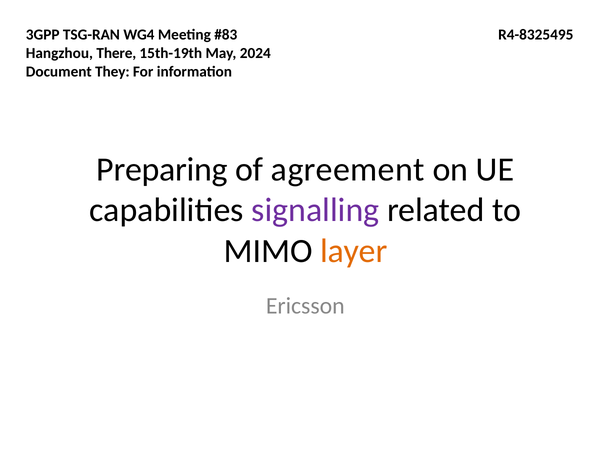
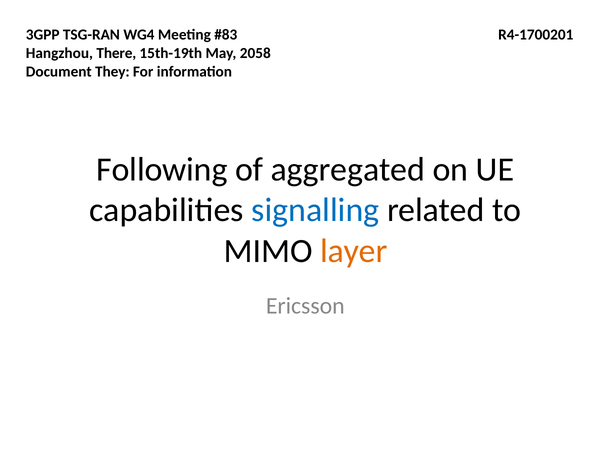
R4-8325495: R4-8325495 -> R4-1700201
2024: 2024 -> 2058
Preparing: Preparing -> Following
agreement: agreement -> aggregated
signalling colour: purple -> blue
